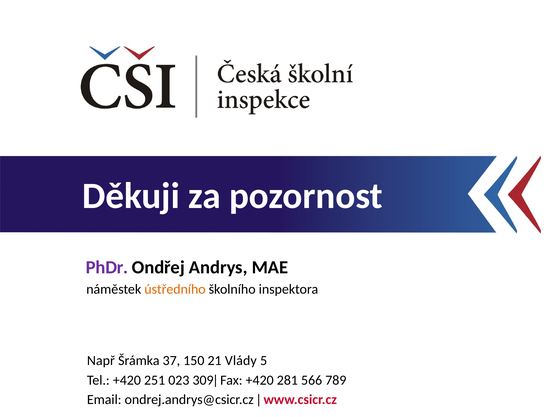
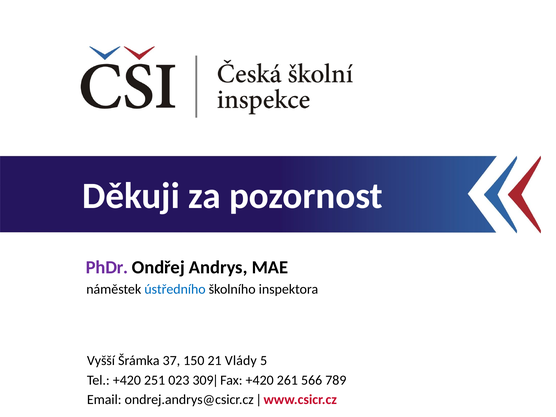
ústředního colour: orange -> blue
Např: Např -> Vyšší
281: 281 -> 261
